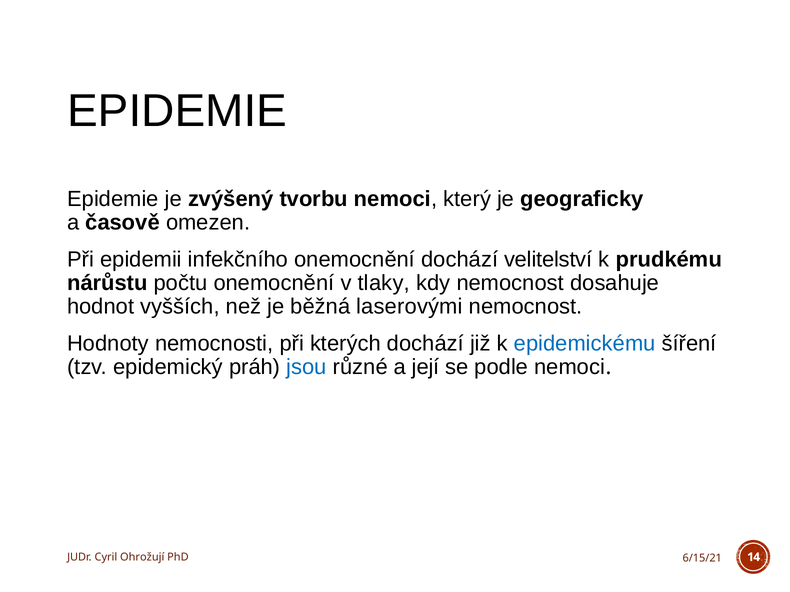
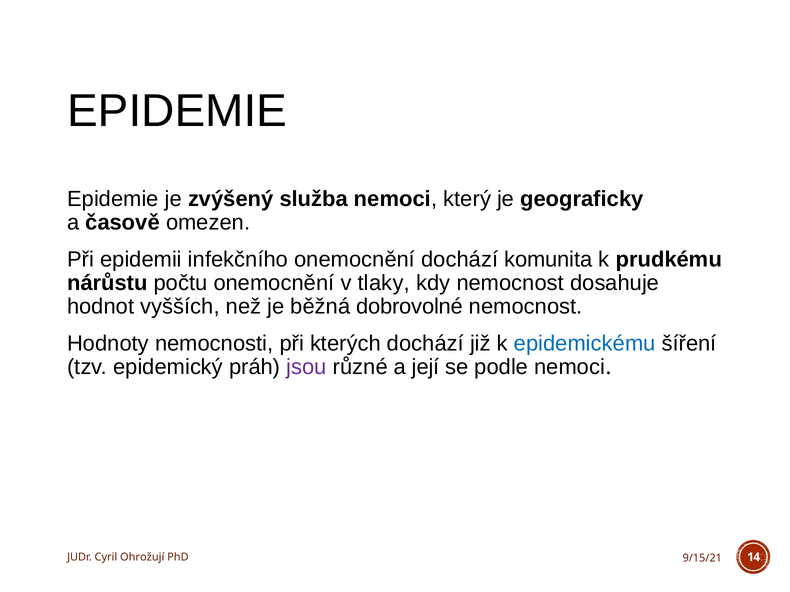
tvorbu: tvorbu -> služba
velitelství: velitelství -> komunita
laserovými: laserovými -> dobrovolné
jsou colour: blue -> purple
6/15/21: 6/15/21 -> 9/15/21
